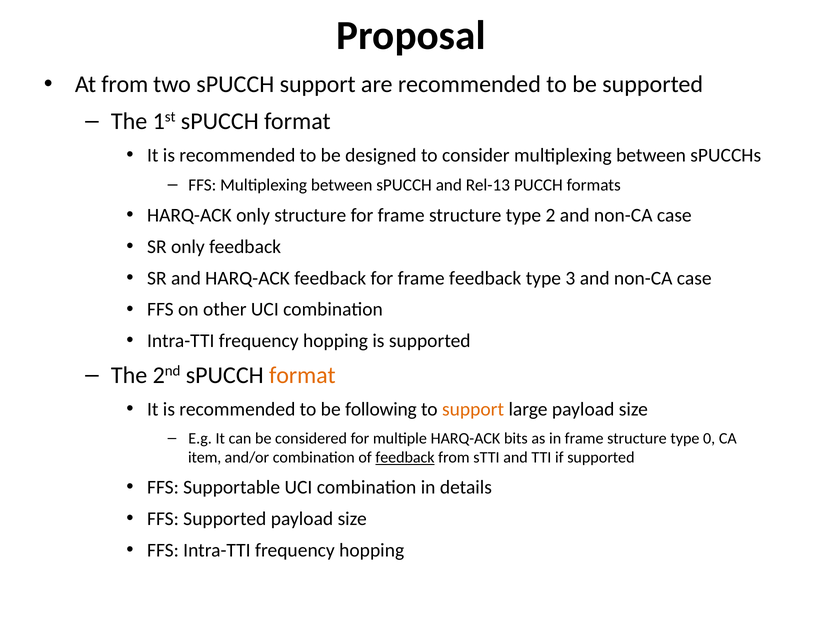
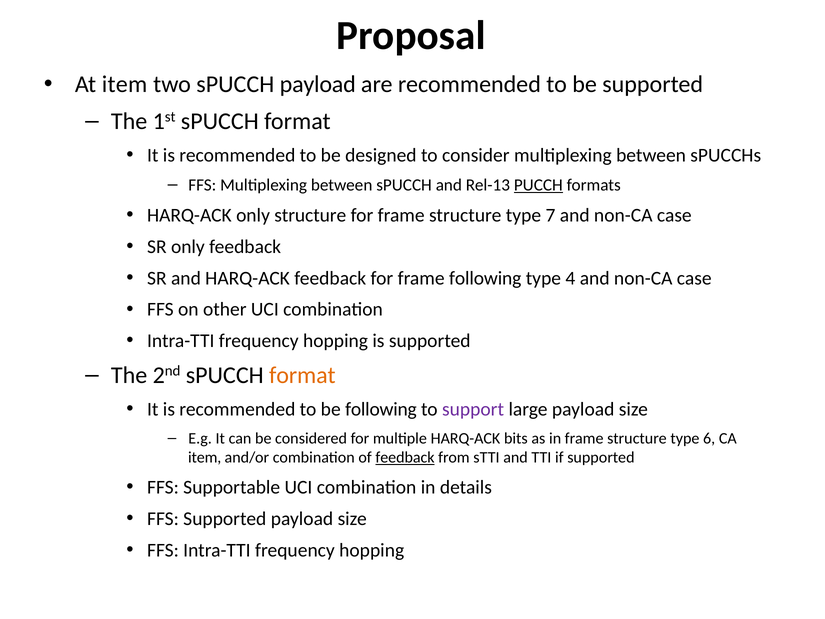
At from: from -> item
sPUCCH support: support -> payload
PUCCH underline: none -> present
2: 2 -> 7
frame feedback: feedback -> following
3: 3 -> 4
support at (473, 409) colour: orange -> purple
0: 0 -> 6
